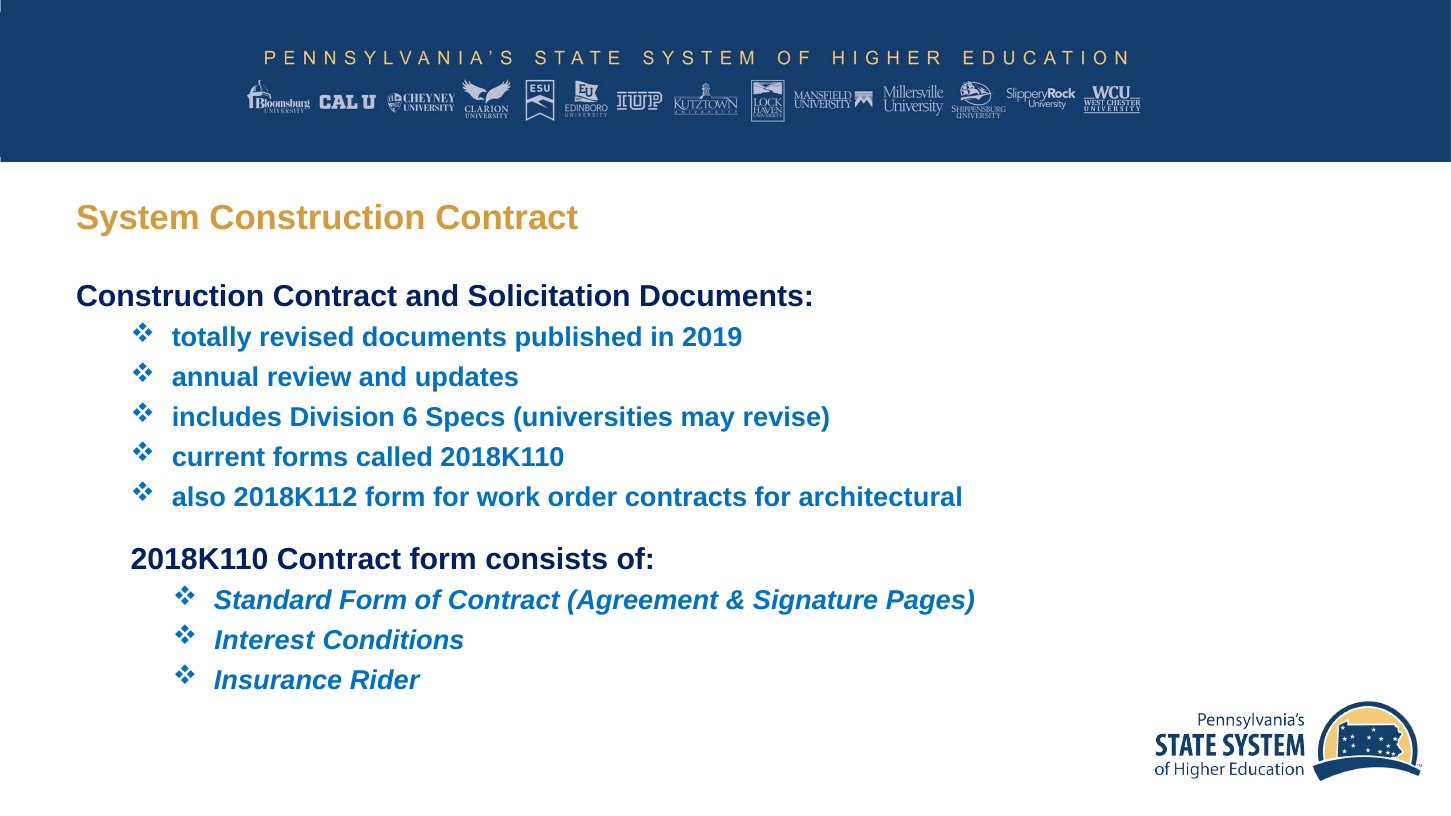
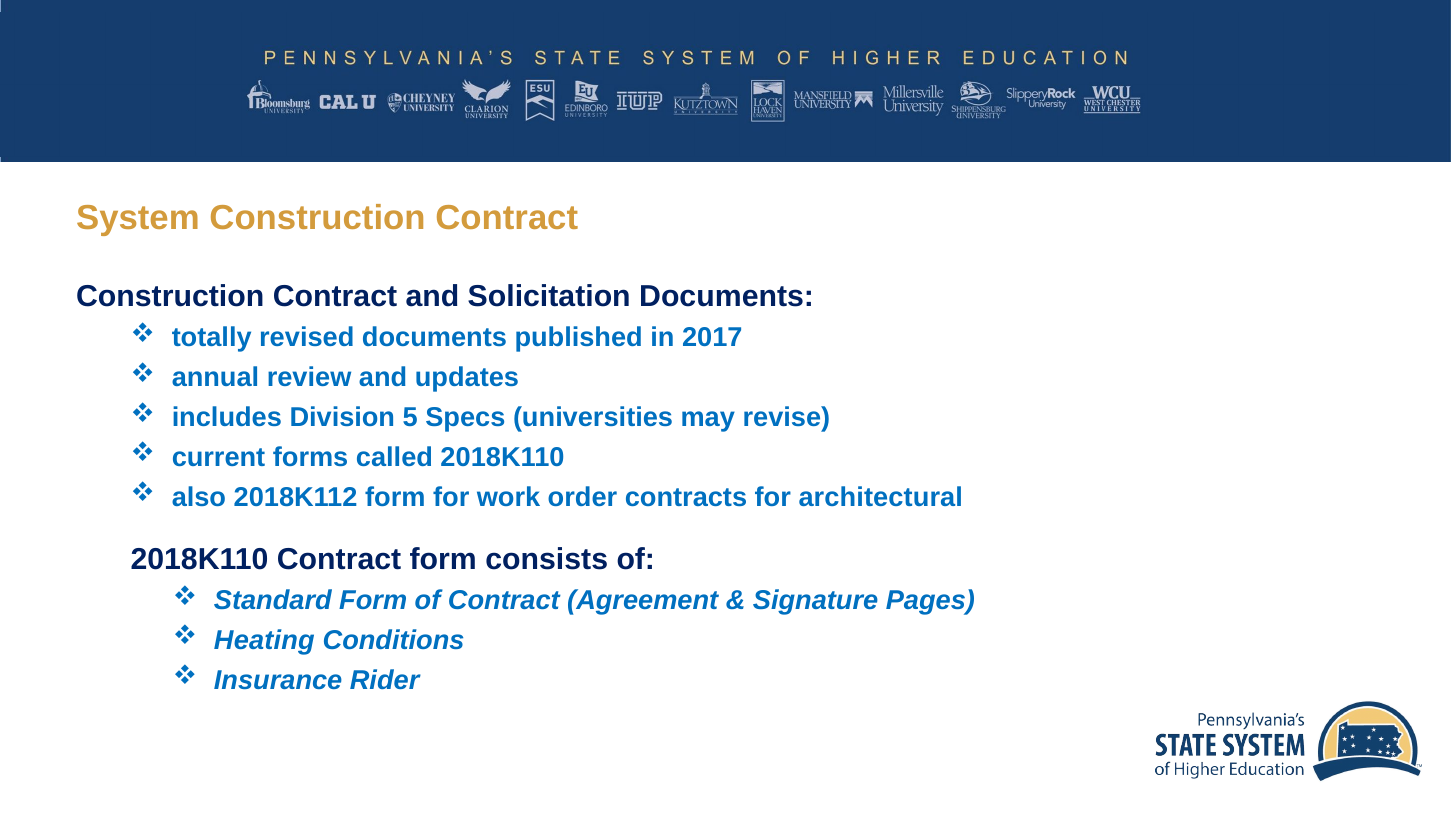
2019: 2019 -> 2017
6: 6 -> 5
Interest: Interest -> Heating
